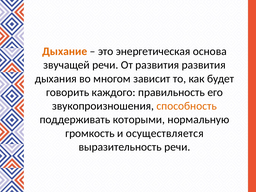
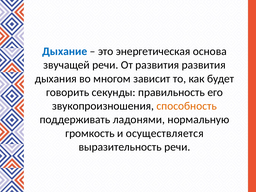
Дыхание colour: orange -> blue
каждого: каждого -> секунды
которыми: которыми -> ладонями
